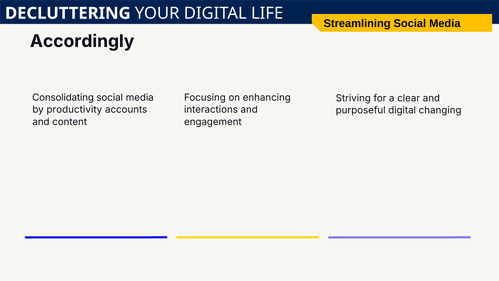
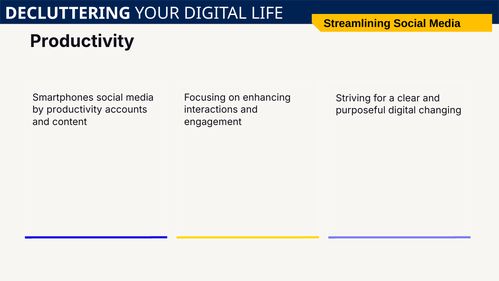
Accordingly at (82, 41): Accordingly -> Productivity
Consolidating: Consolidating -> Smartphones
